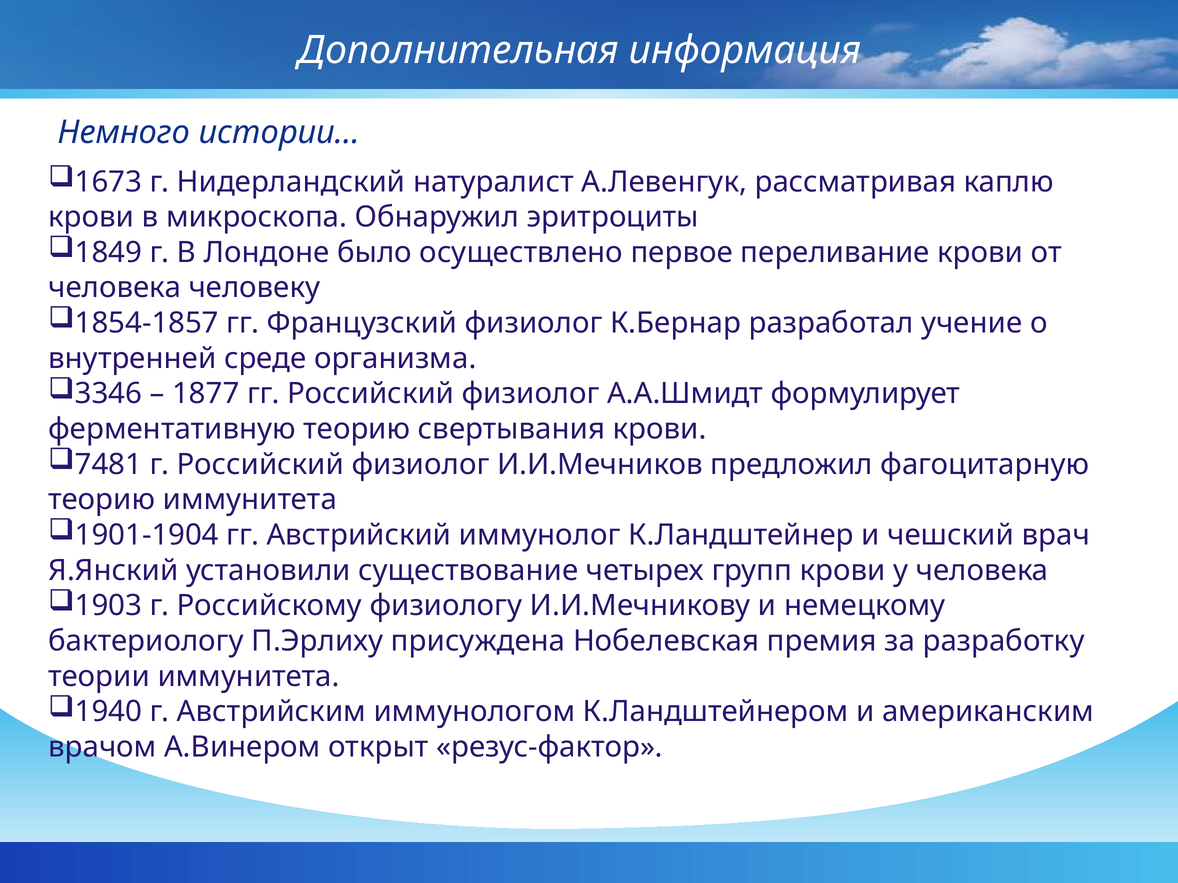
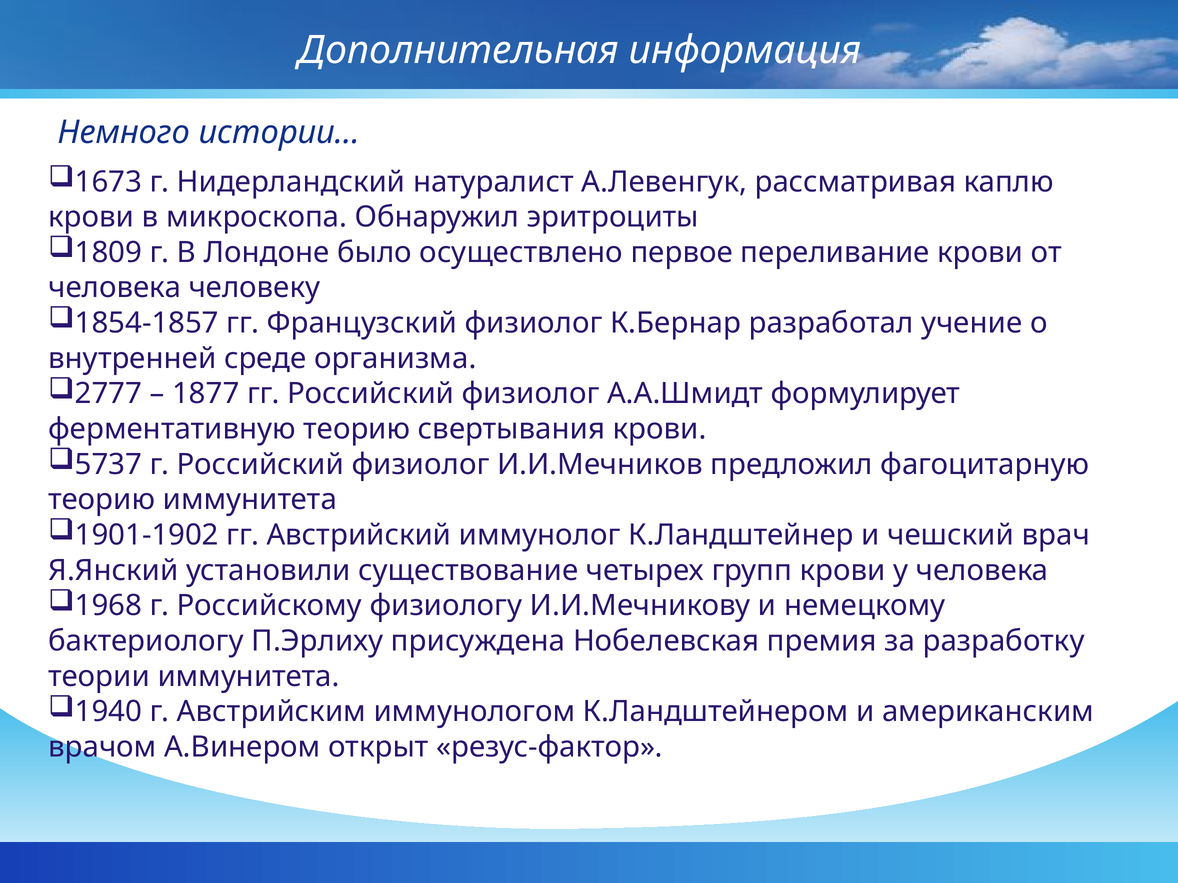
1849: 1849 -> 1809
3346: 3346 -> 2777
7481: 7481 -> 5737
1901-1904: 1901-1904 -> 1901-1902
1903: 1903 -> 1968
